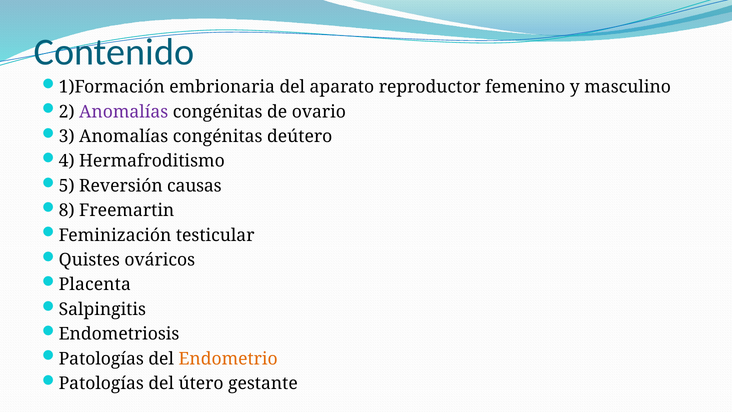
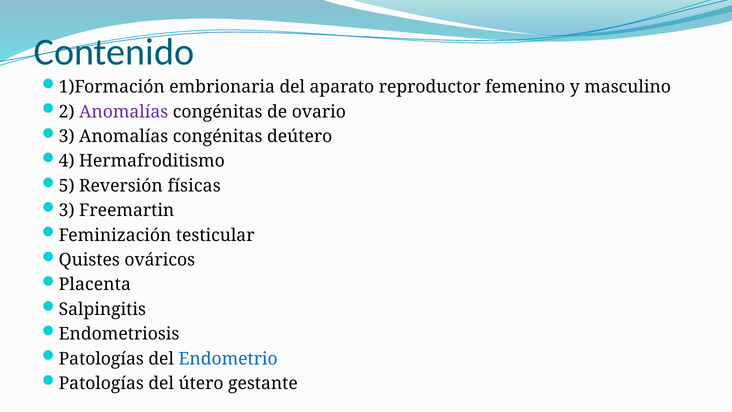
causas: causas -> físicas
8 at (67, 210): 8 -> 3
Endometrio colour: orange -> blue
